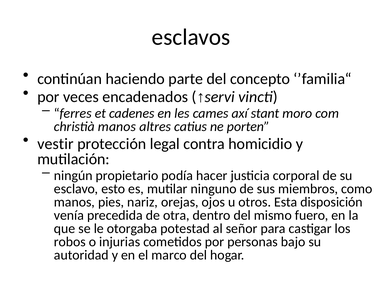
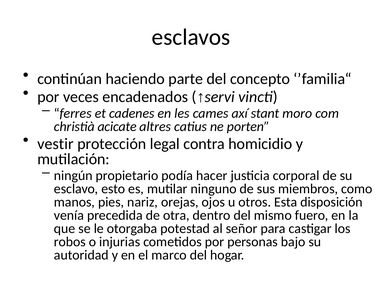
christià manos: manos -> acicate
